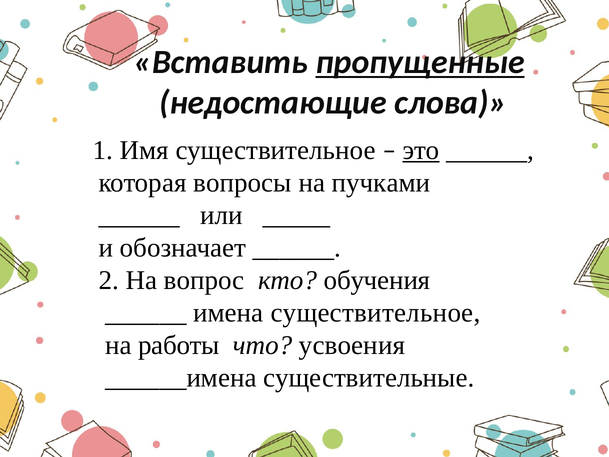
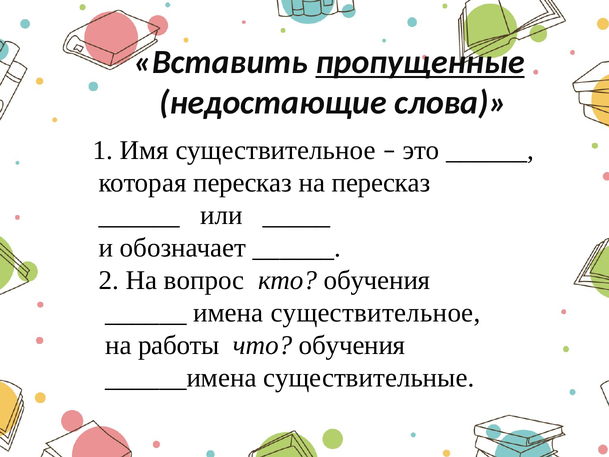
это underline: present -> none
которая вопросы: вопросы -> пересказ
на пучками: пучками -> пересказ
что усвоения: усвоения -> обучения
